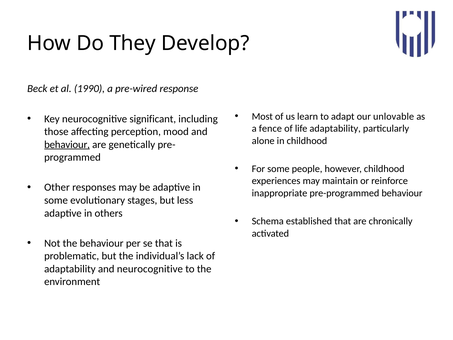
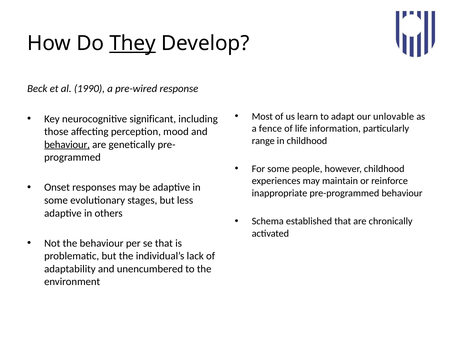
They underline: none -> present
life adaptability: adaptability -> information
alone: alone -> range
Other: Other -> Onset
and neurocognitive: neurocognitive -> unencumbered
